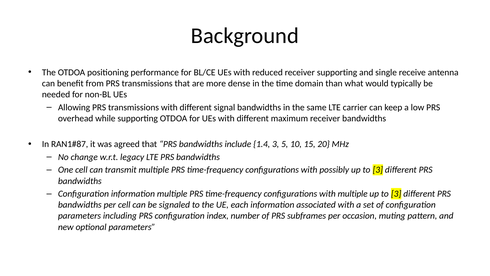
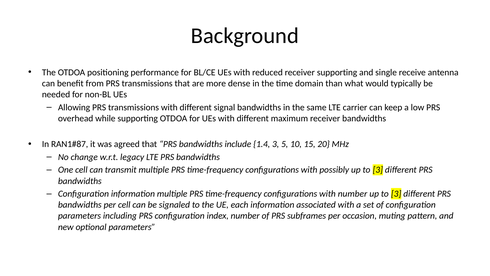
with multiple: multiple -> number
